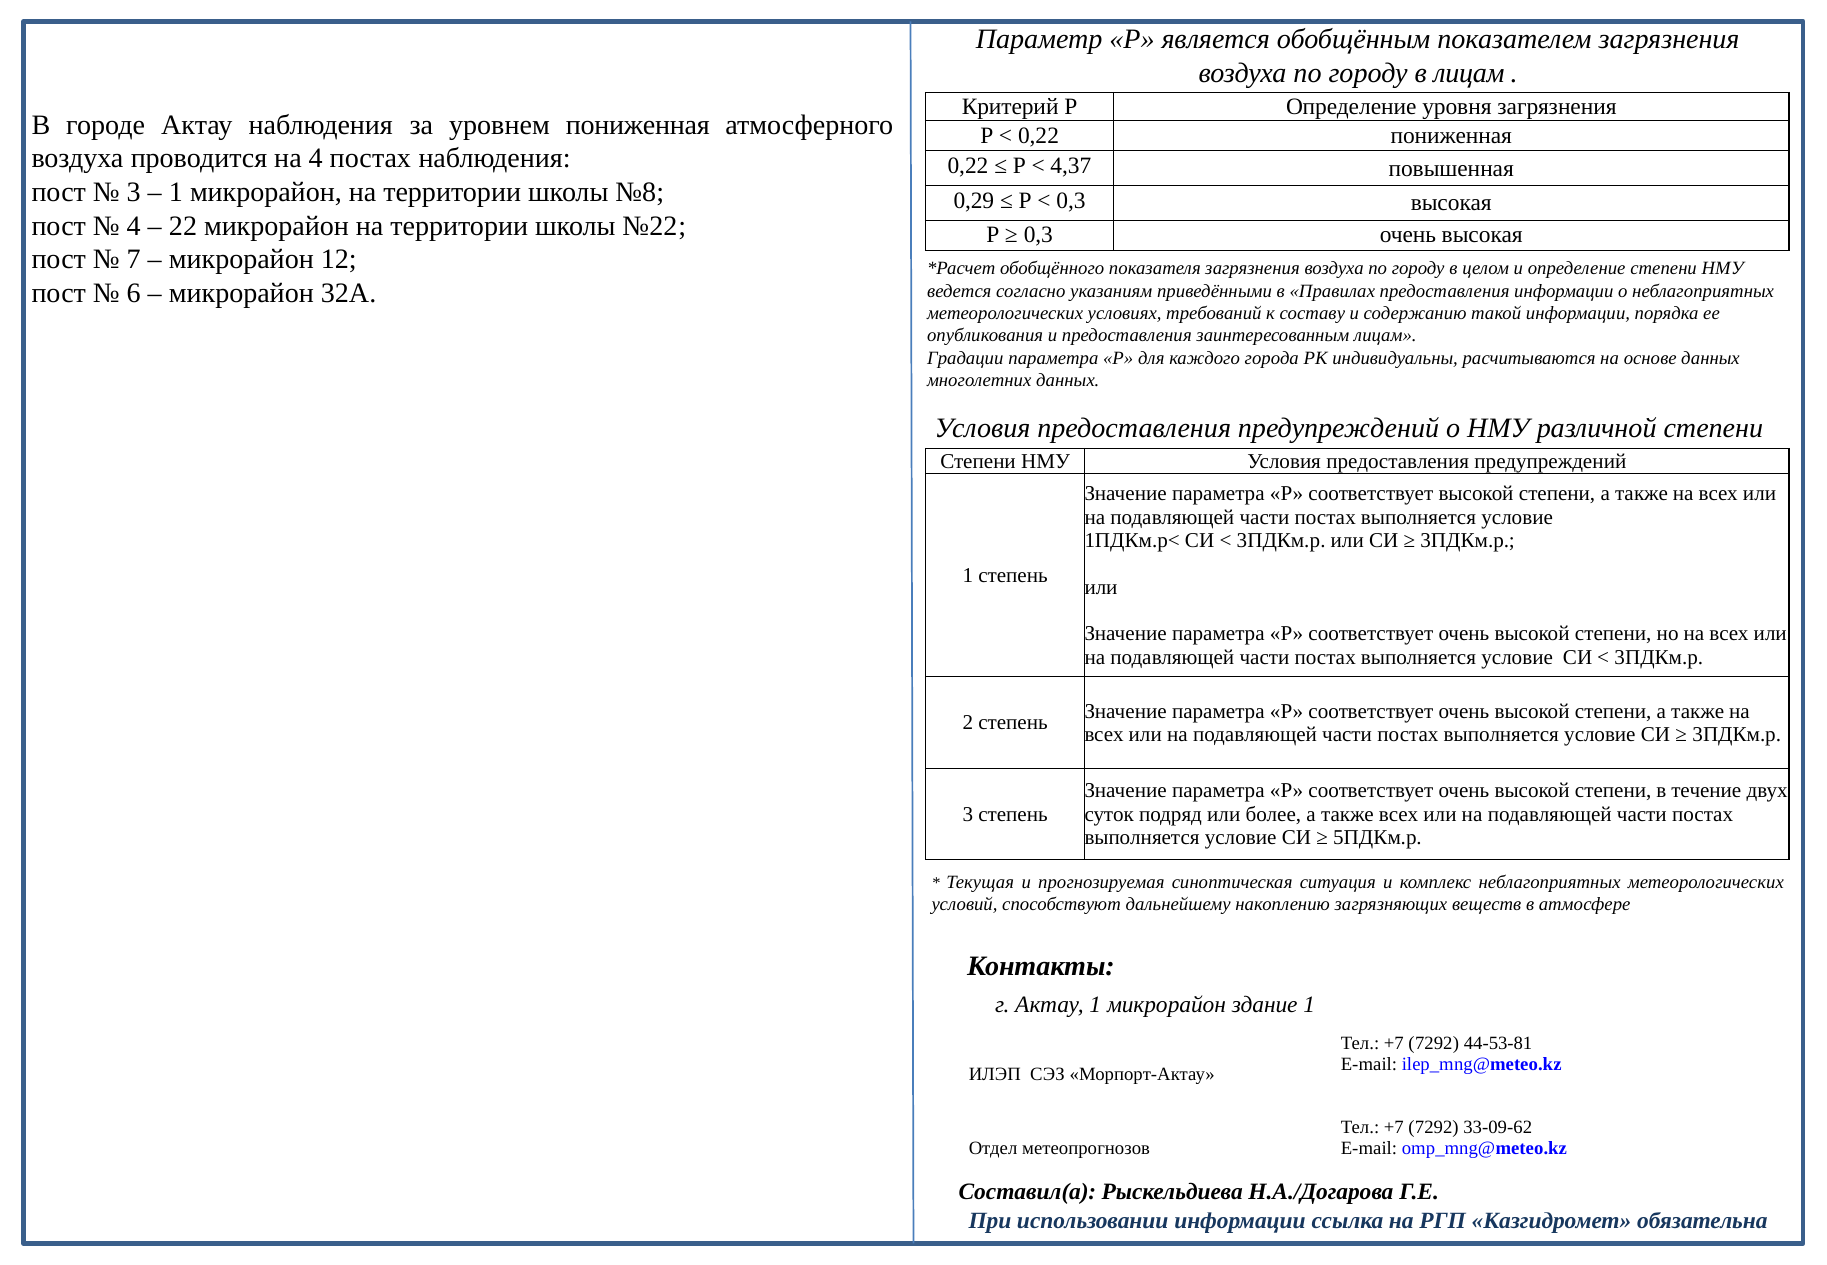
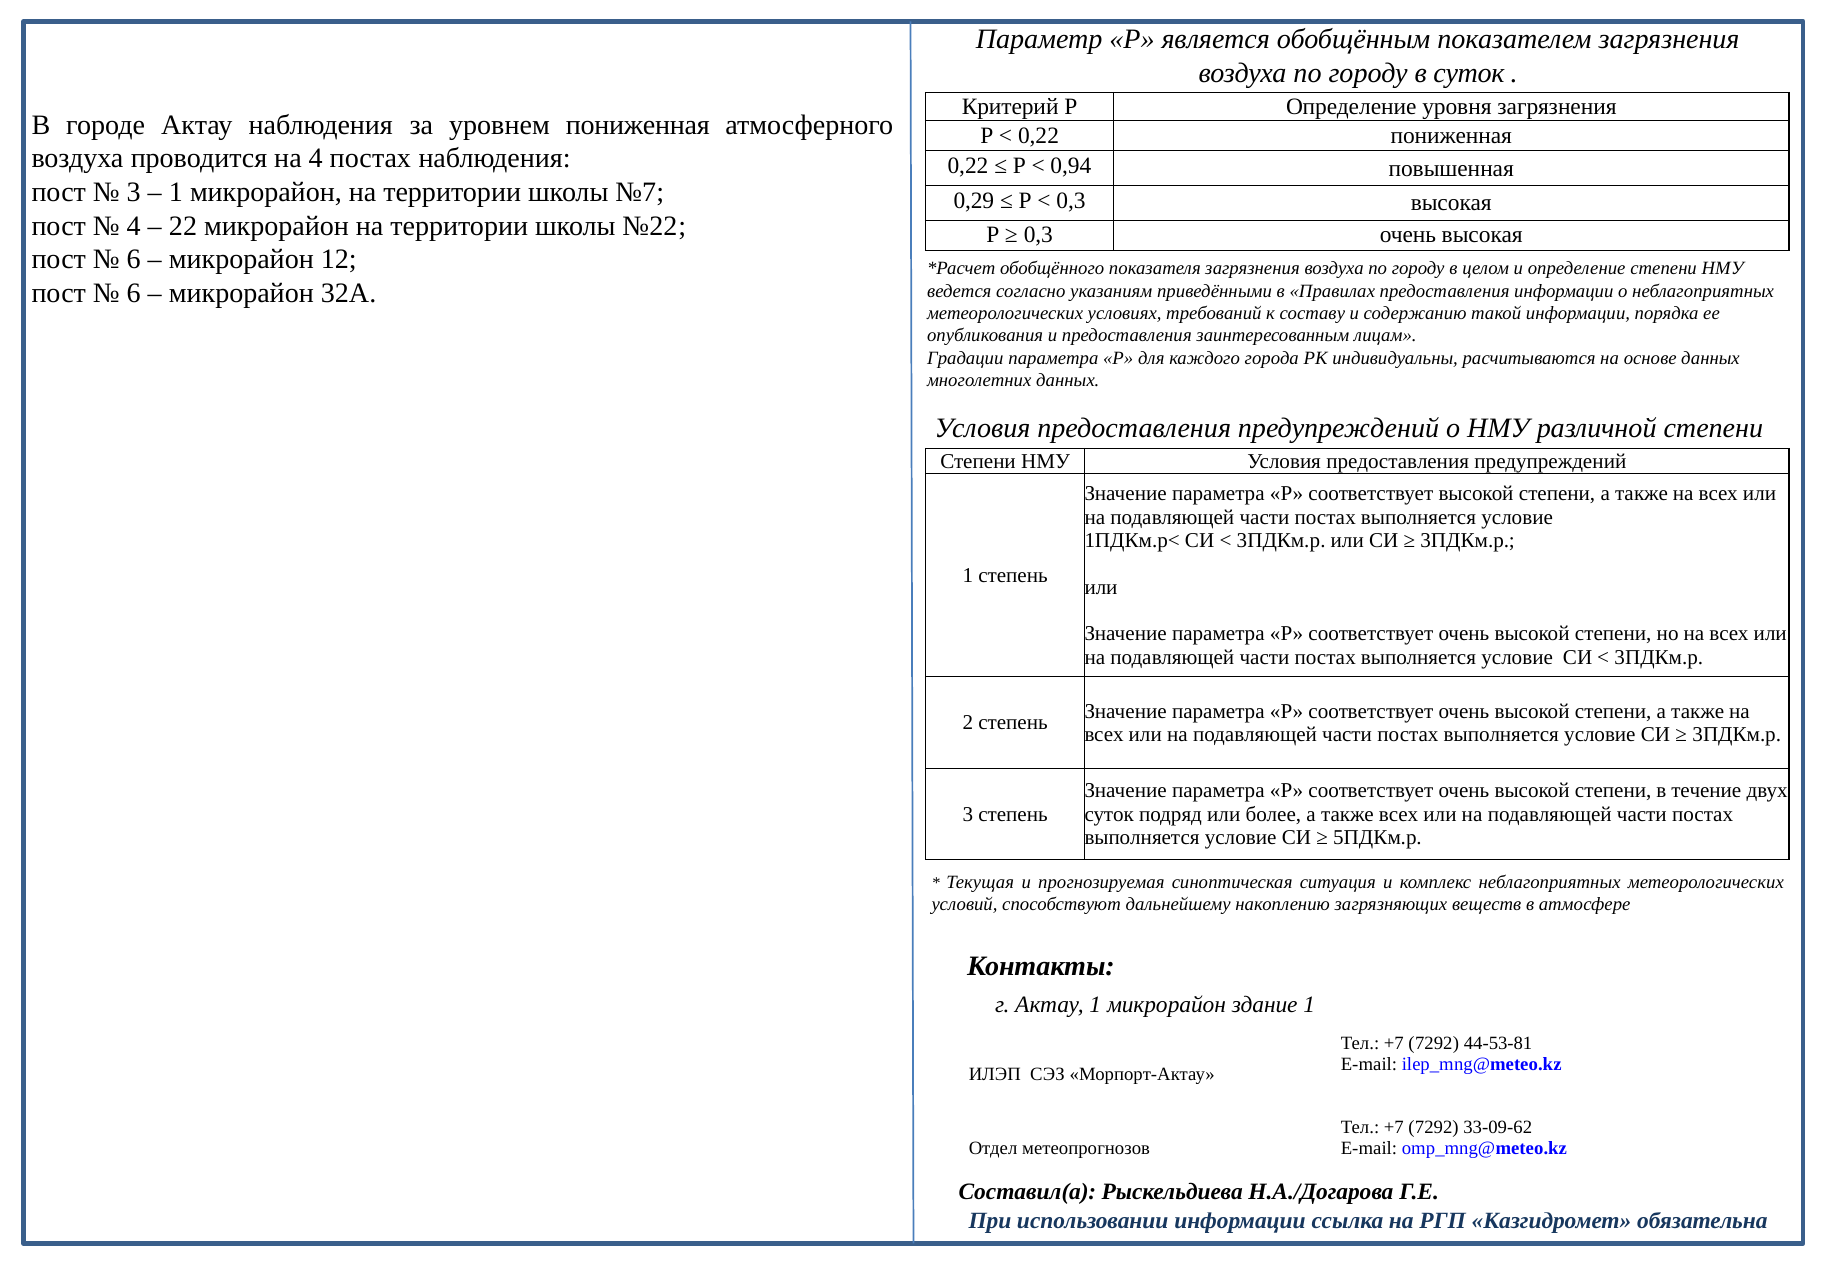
в лицам: лицам -> суток
4,37: 4,37 -> 0,94
№8: №8 -> №7
7 at (134, 260): 7 -> 6
